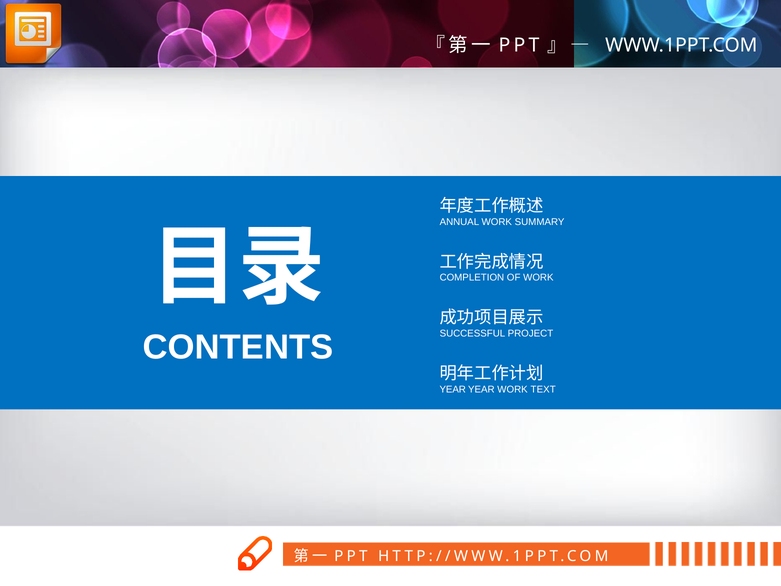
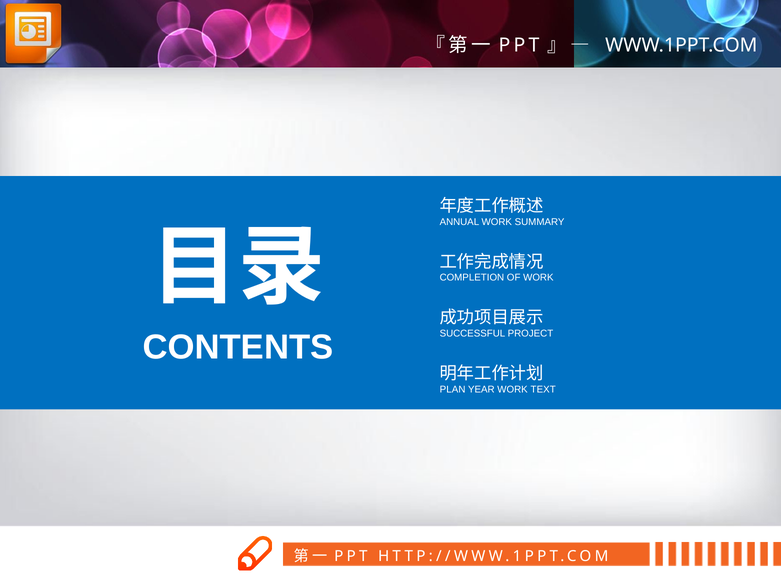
YEAR at (453, 389): YEAR -> PLAN
